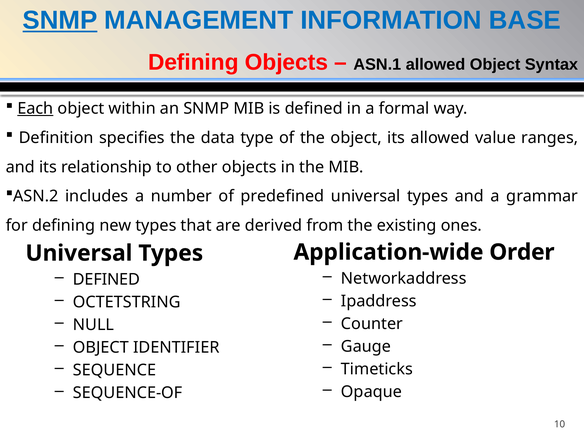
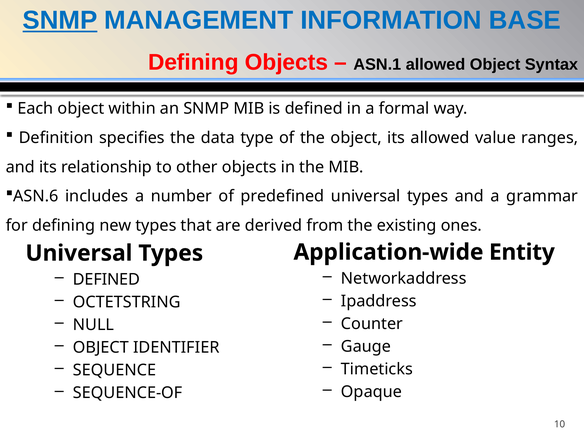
Each underline: present -> none
ASN.2: ASN.2 -> ASN.6
Order: Order -> Entity
